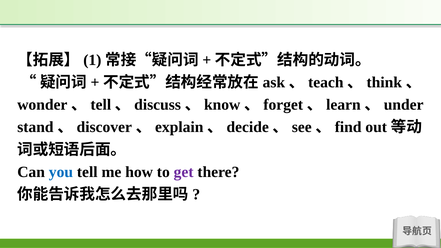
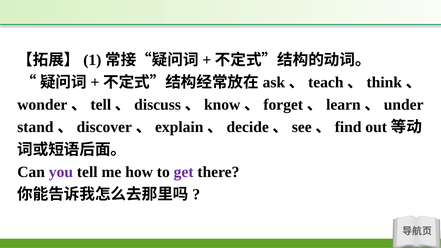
you colour: blue -> purple
